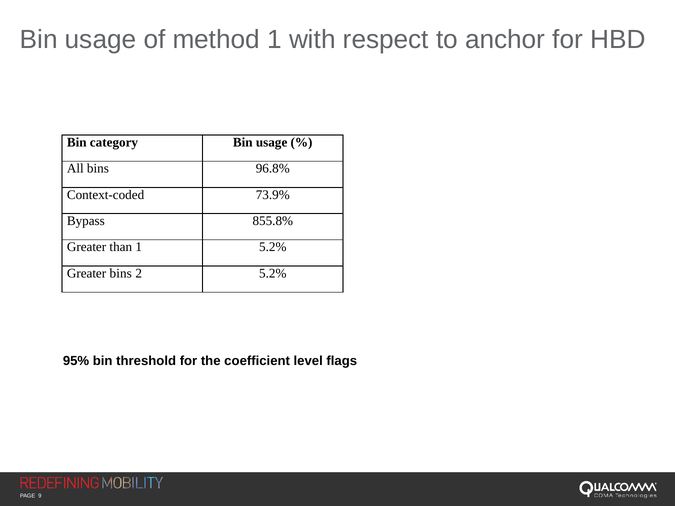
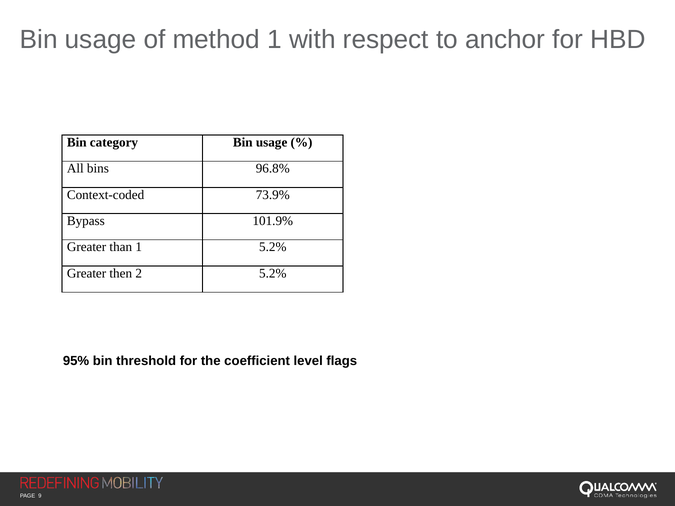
855.8%: 855.8% -> 101.9%
Greater bins: bins -> then
